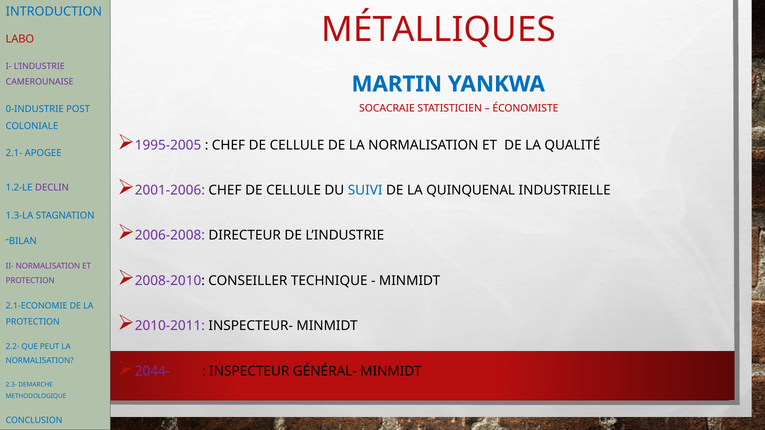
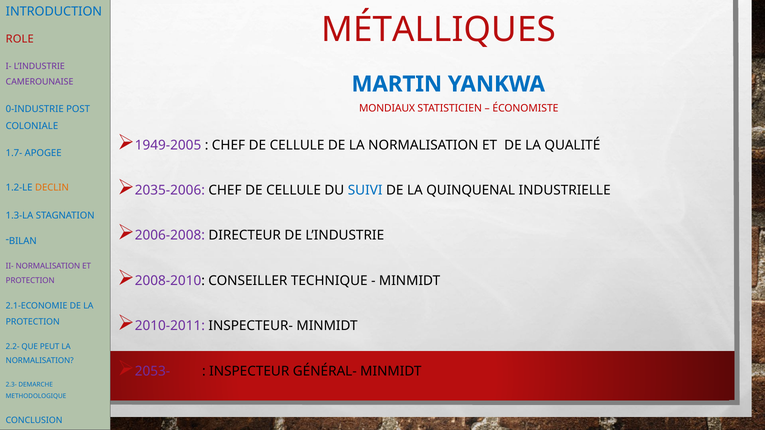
LABO: LABO -> ROLE
SOCACRAIE: SOCACRAIE -> MONDIAUX
1995-2005: 1995-2005 -> 1949-2005
2.1-: 2.1- -> 1.7-
2001-2006: 2001-2006 -> 2035-2006
DECLIN colour: purple -> orange
2044-: 2044- -> 2053-
